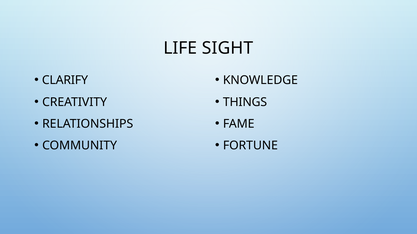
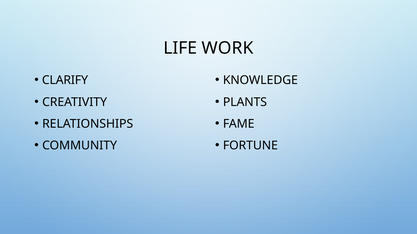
SIGHT: SIGHT -> WORK
THINGS: THINGS -> PLANTS
